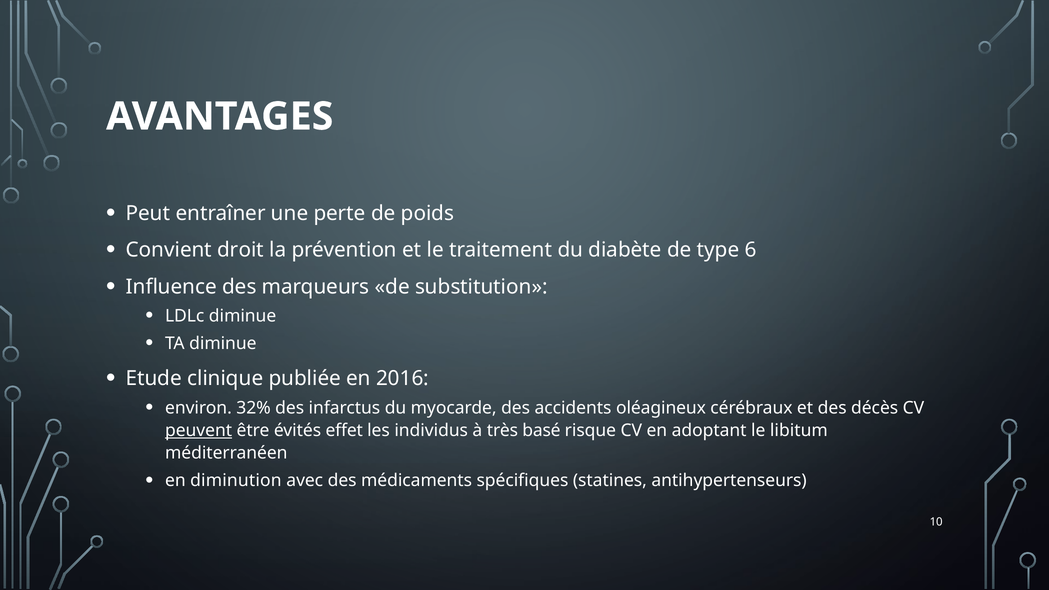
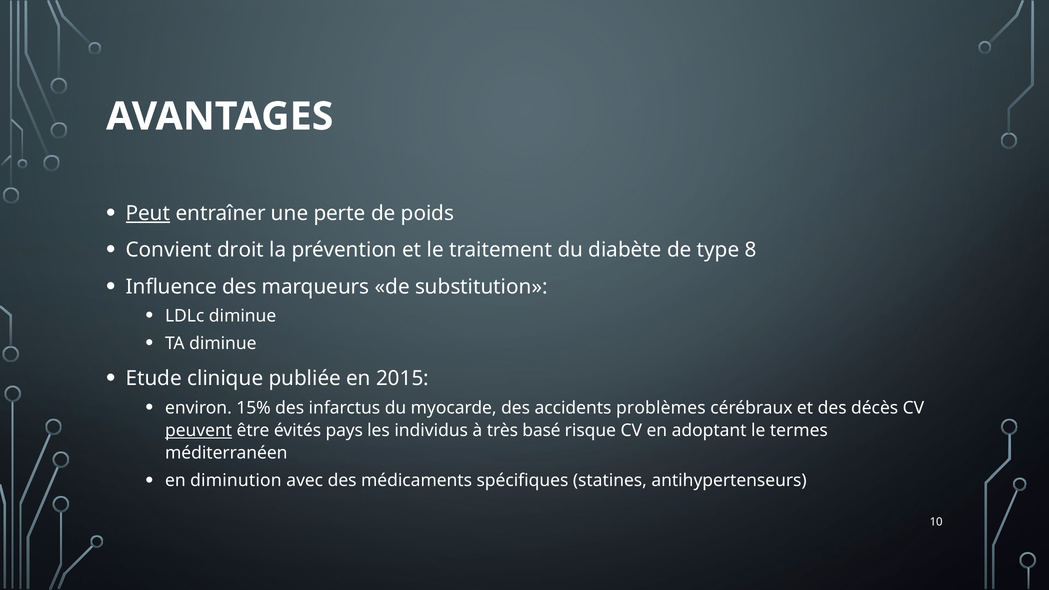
Peut underline: none -> present
6: 6 -> 8
2016: 2016 -> 2015
32%: 32% -> 15%
oléagineux: oléagineux -> problèmes
effet: effet -> pays
libitum: libitum -> termes
